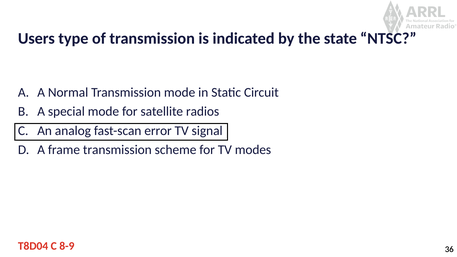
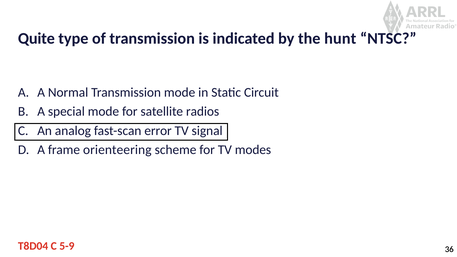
Users: Users -> Quite
state: state -> hunt
frame transmission: transmission -> orienteering
8-9: 8-9 -> 5-9
